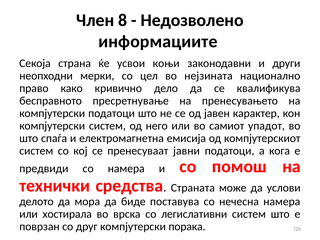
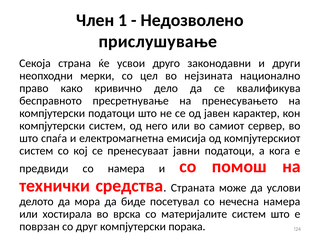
8: 8 -> 1
информациите: информациите -> прислушување
коњи: коњи -> друго
упадот: упадот -> сервер
поставува: поставува -> посетувал
легислативни: легислативни -> материјалите
